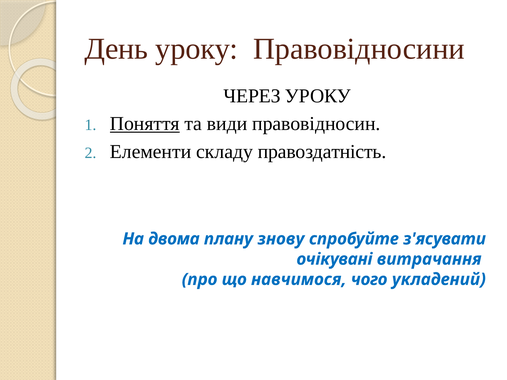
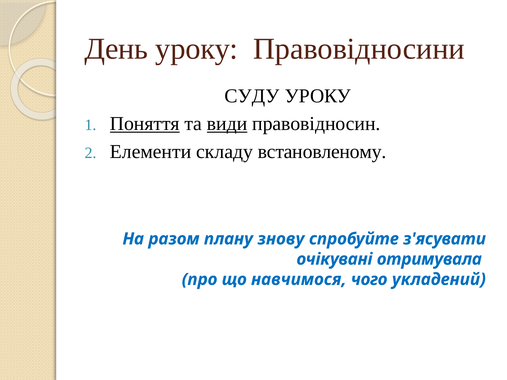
ЧЕРЕЗ: ЧЕРЕЗ -> СУДУ
види underline: none -> present
правоздатність: правоздатність -> встановленому
двома: двома -> разом
витрачання: витрачання -> отримувала
